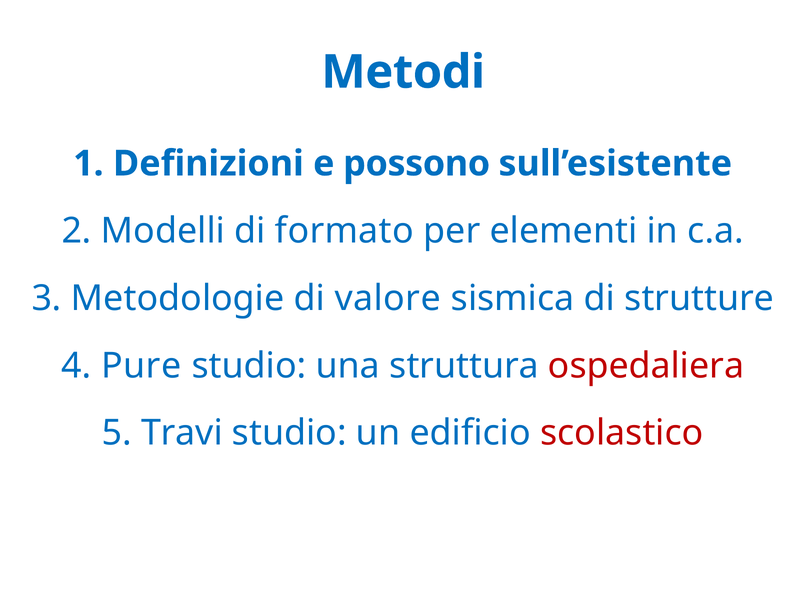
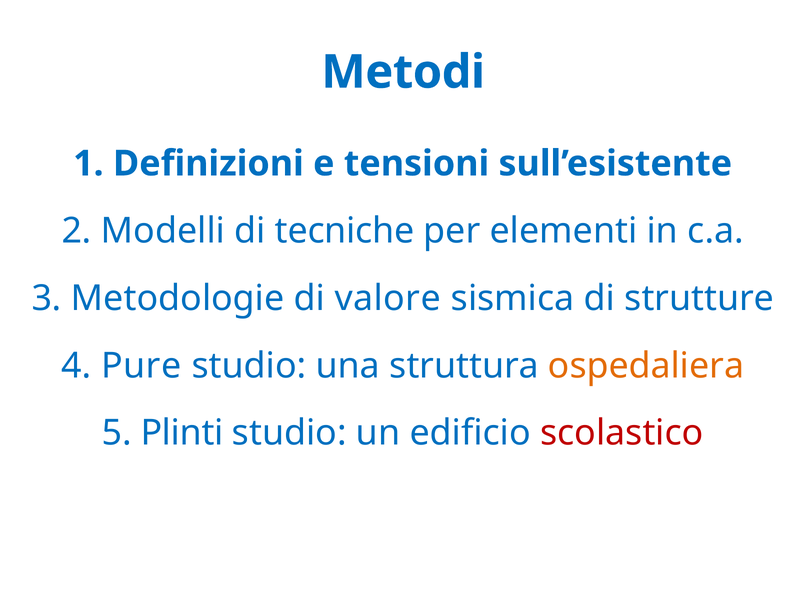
possono: possono -> tensioni
formato: formato -> tecniche
ospedaliera colour: red -> orange
Travi: Travi -> Plinti
